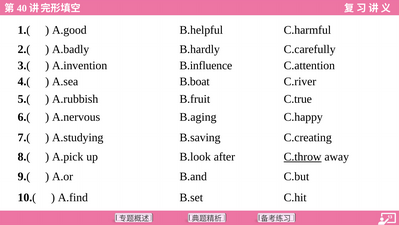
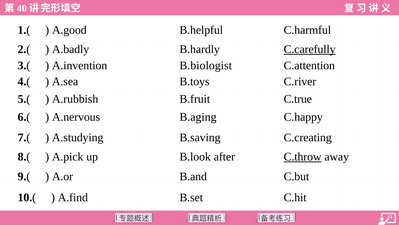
C.carefully underline: none -> present
B.influence: B.influence -> B.biologist
B.boat: B.boat -> B.toys
